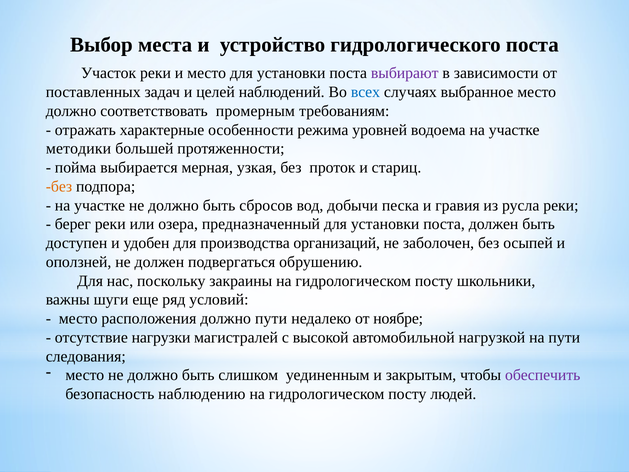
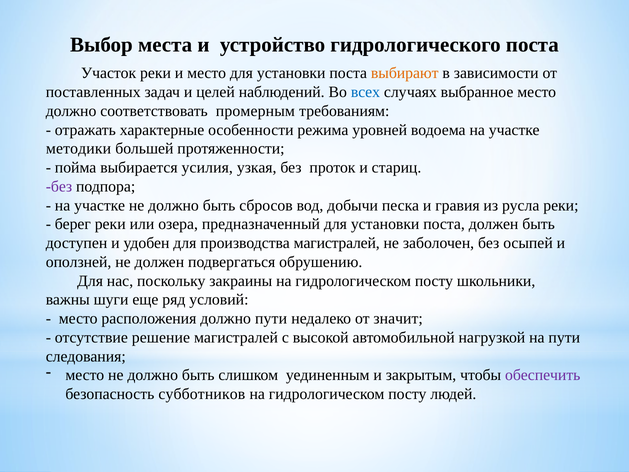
выбирают colour: purple -> orange
мерная: мерная -> усилия
без at (59, 186) colour: orange -> purple
производства организаций: организаций -> магистралей
ноябре: ноябре -> значит
нагрузки: нагрузки -> решение
наблюдению: наблюдению -> субботников
